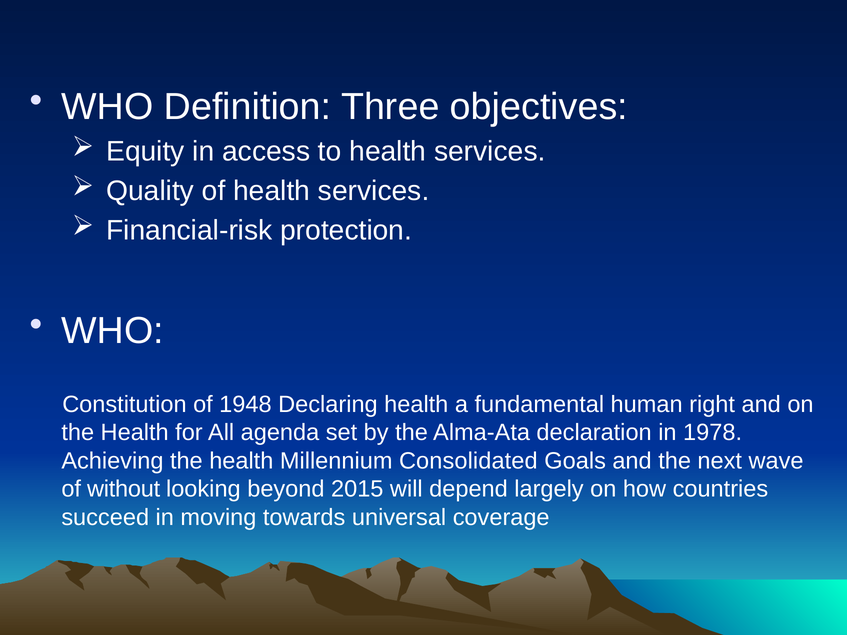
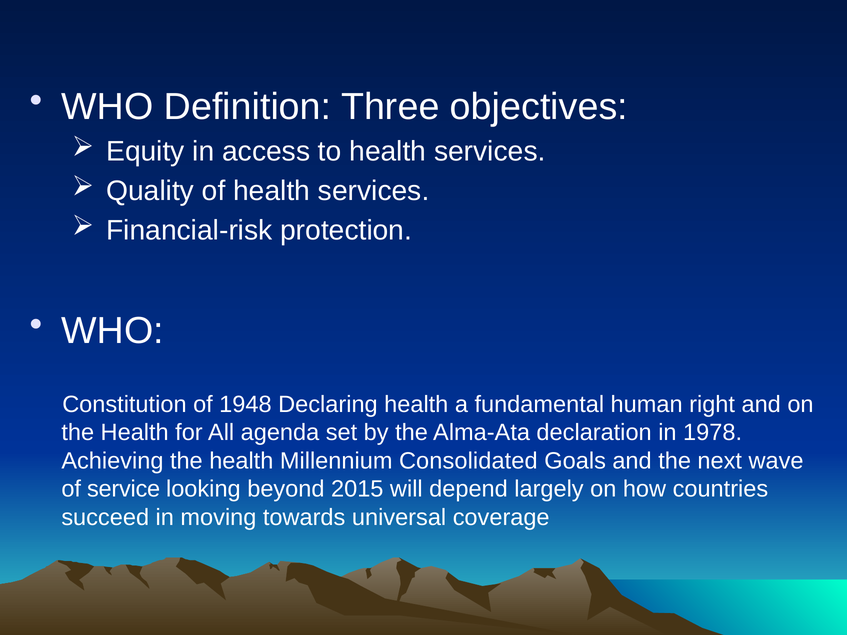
without: without -> service
